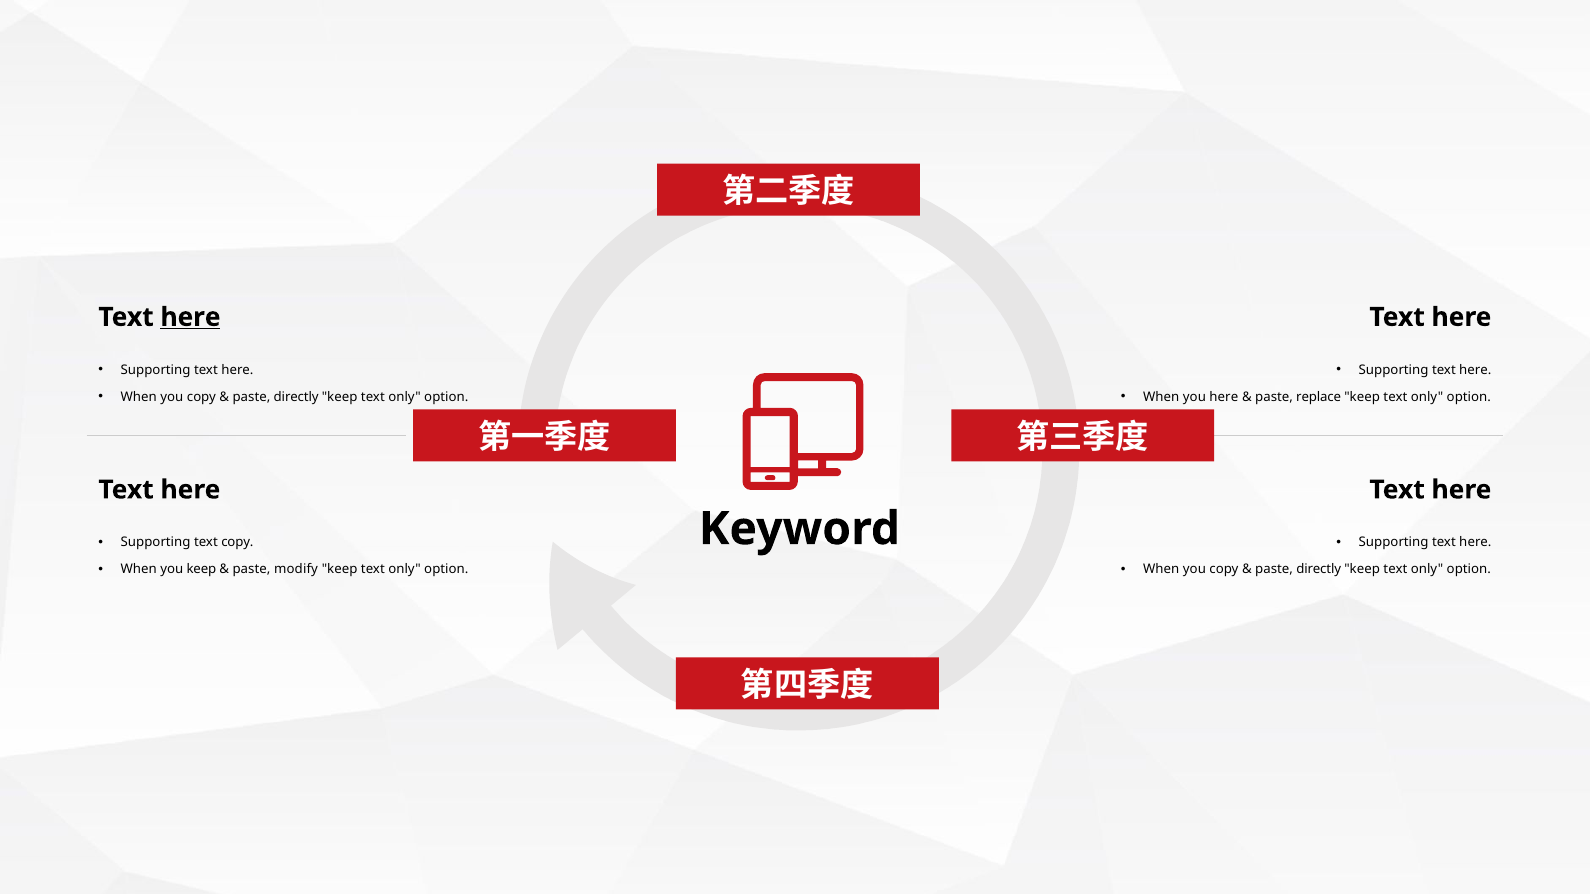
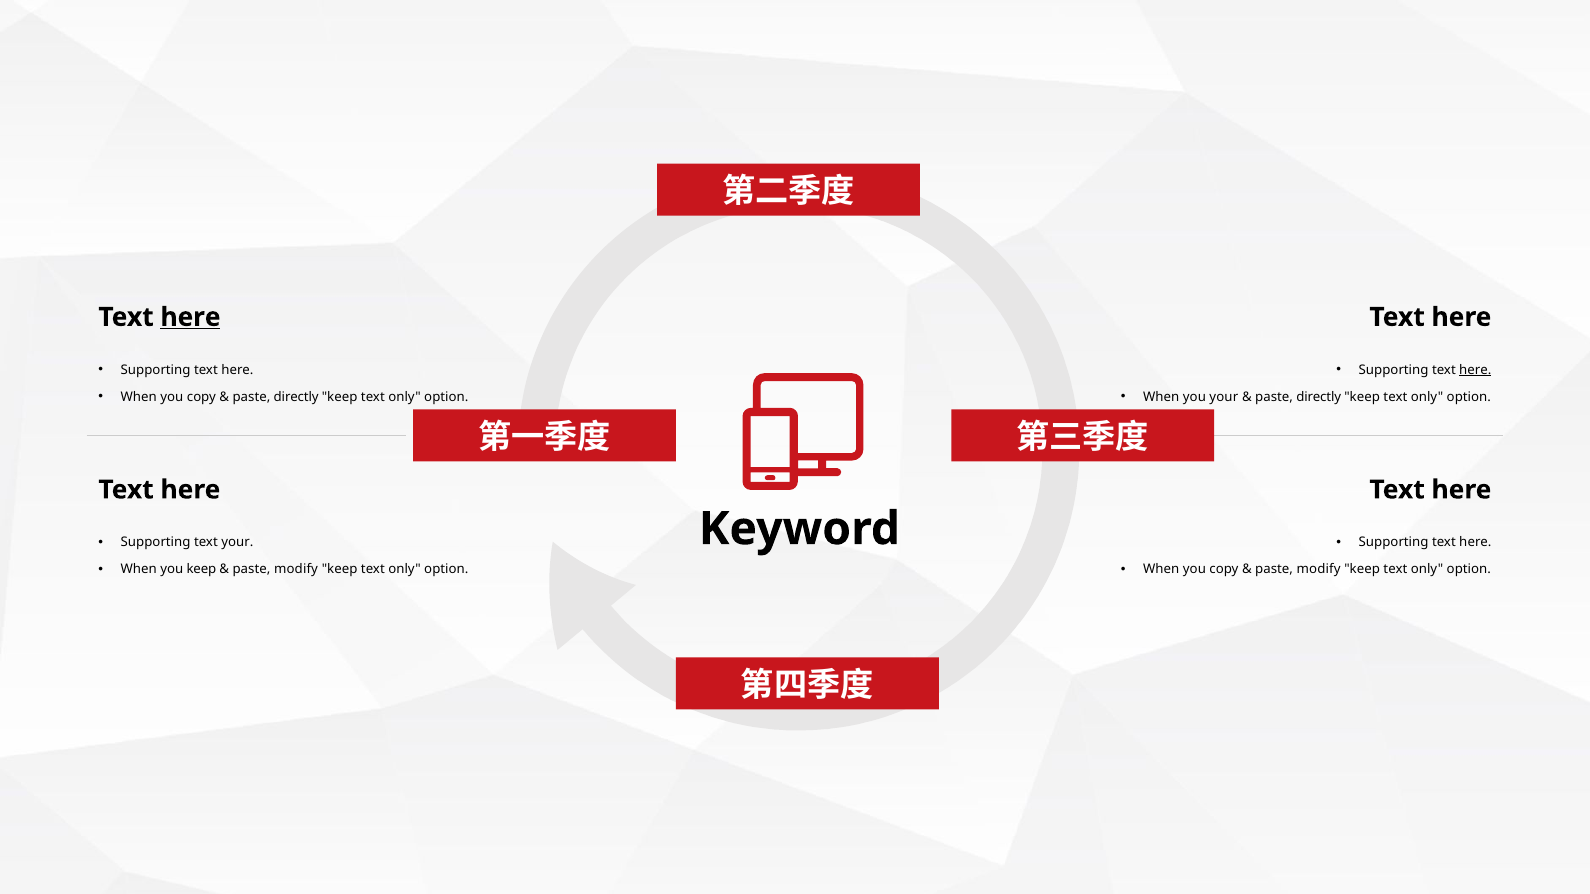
here at (1475, 370) underline: none -> present
you here: here -> your
replace at (1319, 397): replace -> directly
text copy: copy -> your
directly at (1319, 570): directly -> modify
